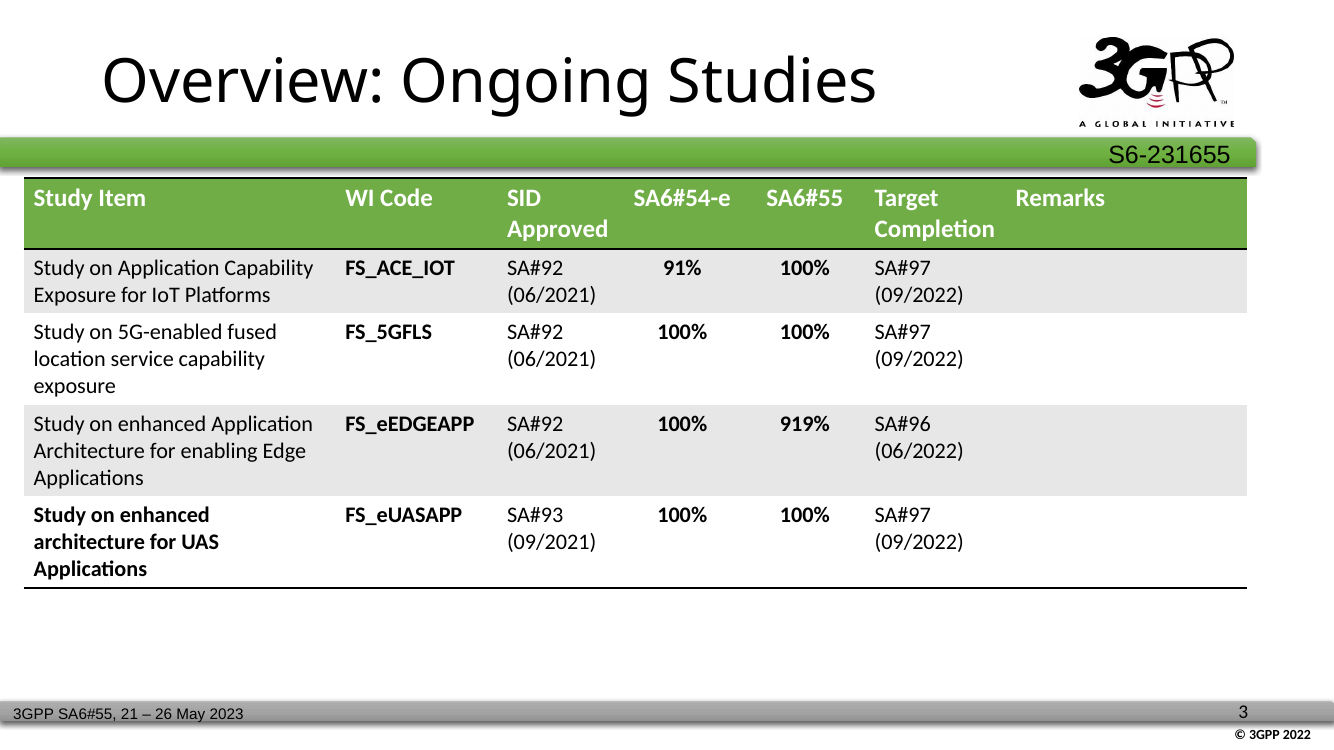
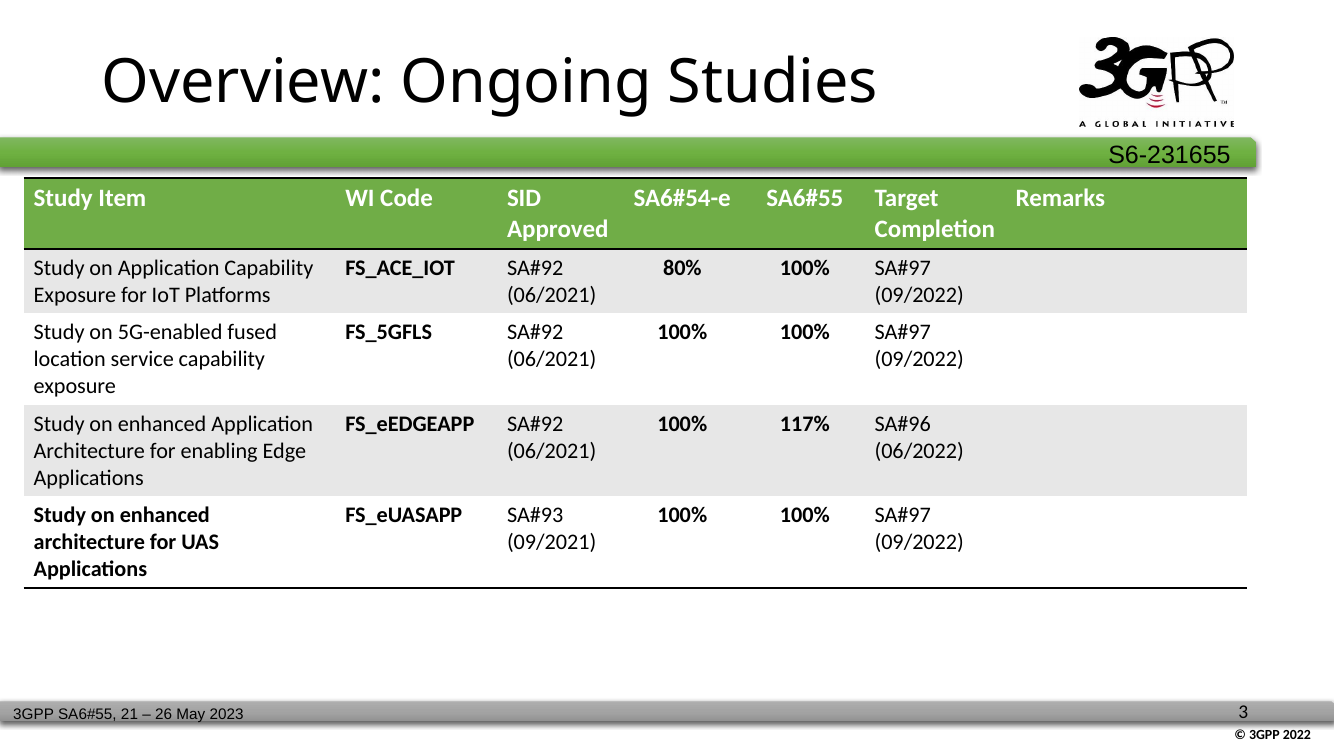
91%: 91% -> 80%
919%: 919% -> 117%
